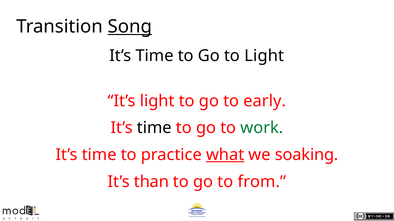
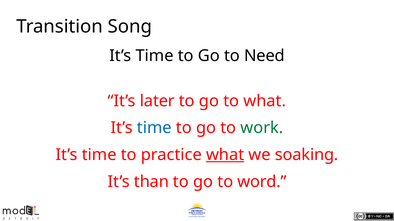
Song underline: present -> none
to Light: Light -> Need
It’s light: light -> later
to early: early -> what
time at (154, 128) colour: black -> blue
from: from -> word
